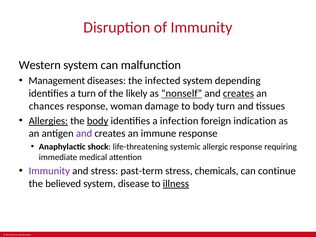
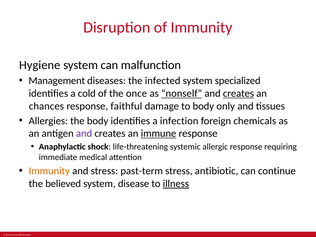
Western: Western -> Hygiene
depending: depending -> specialized
a turn: turn -> cold
likely: likely -> once
woman: woman -> faithful
body turn: turn -> only
Allergies underline: present -> none
body at (98, 121) underline: present -> none
indication: indication -> chemicals
immune underline: none -> present
Immunity at (49, 171) colour: purple -> orange
chemicals: chemicals -> antibiotic
